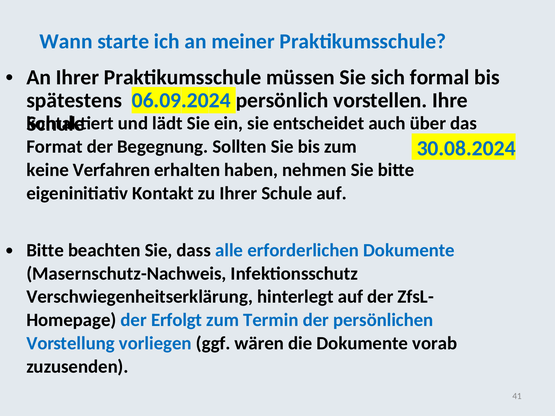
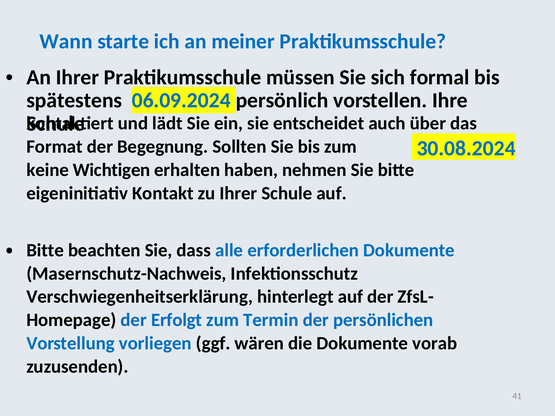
Verfahren: Verfahren -> Wichtigen
